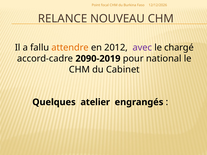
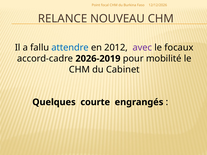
attendre colour: orange -> blue
chargé: chargé -> focaux
2090-2019: 2090-2019 -> 2026-2019
national: national -> mobilité
atelier: atelier -> courte
